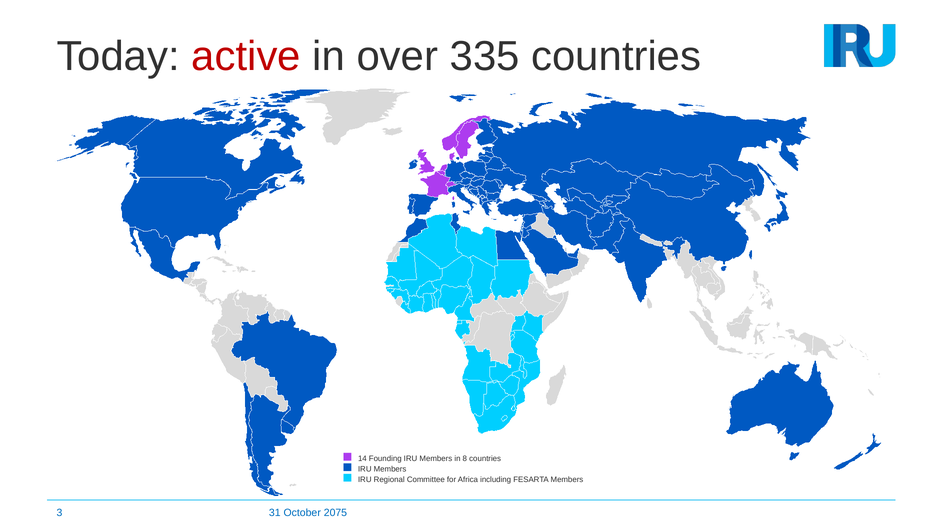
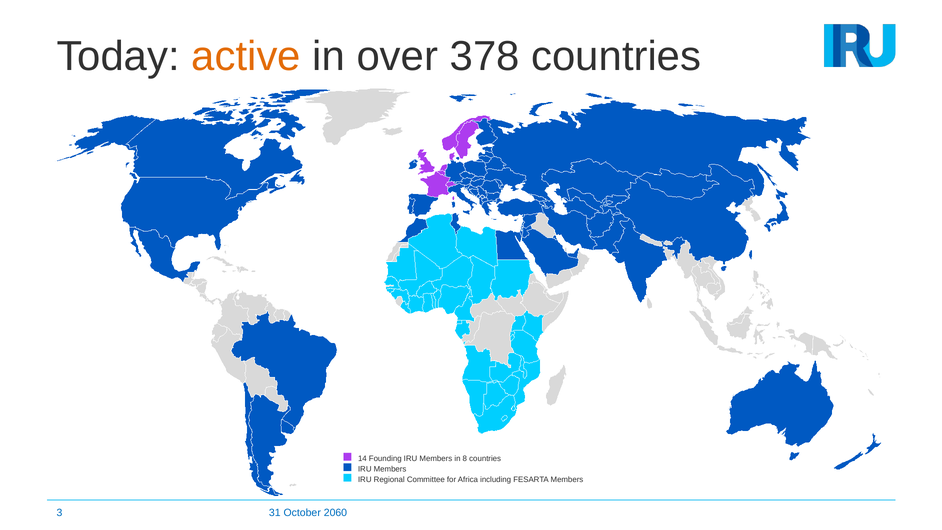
active colour: red -> orange
335: 335 -> 378
2075: 2075 -> 2060
